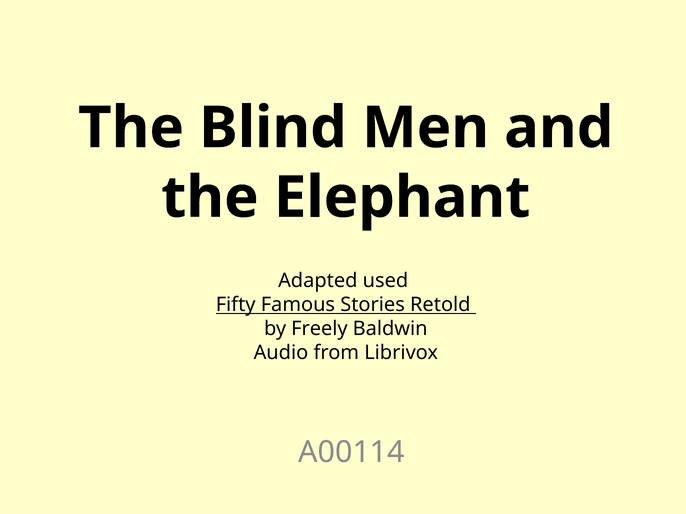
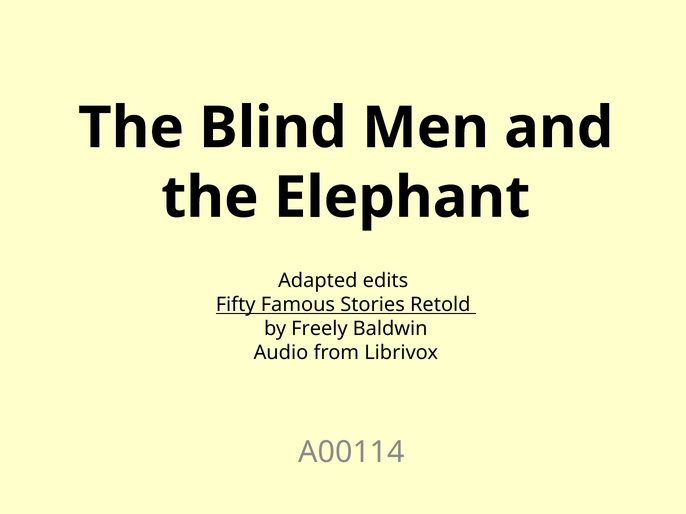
used: used -> edits
